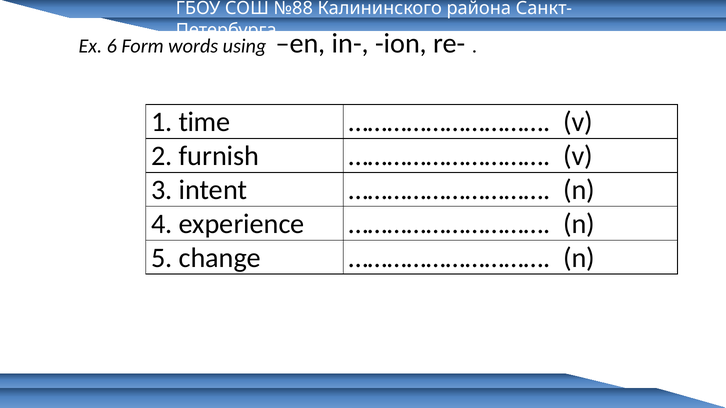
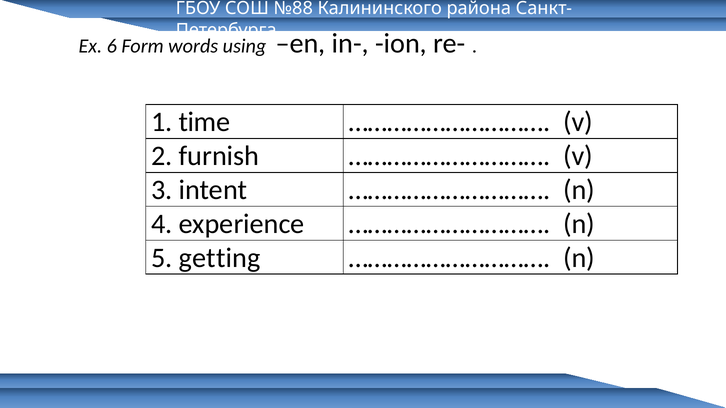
change: change -> getting
